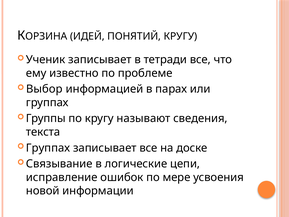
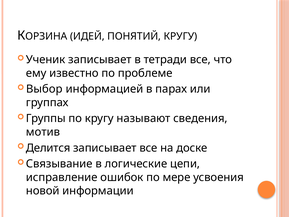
текста: текста -> мотив
Группах at (48, 148): Группах -> Делится
